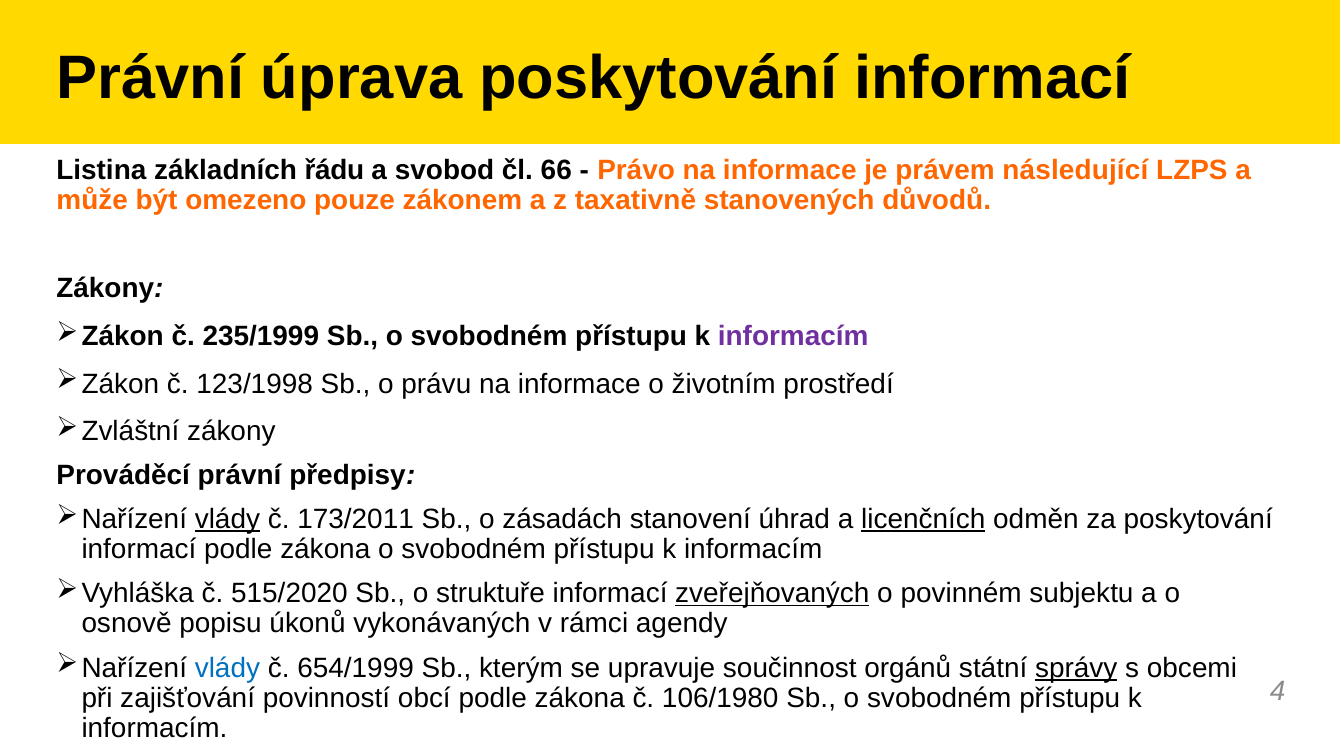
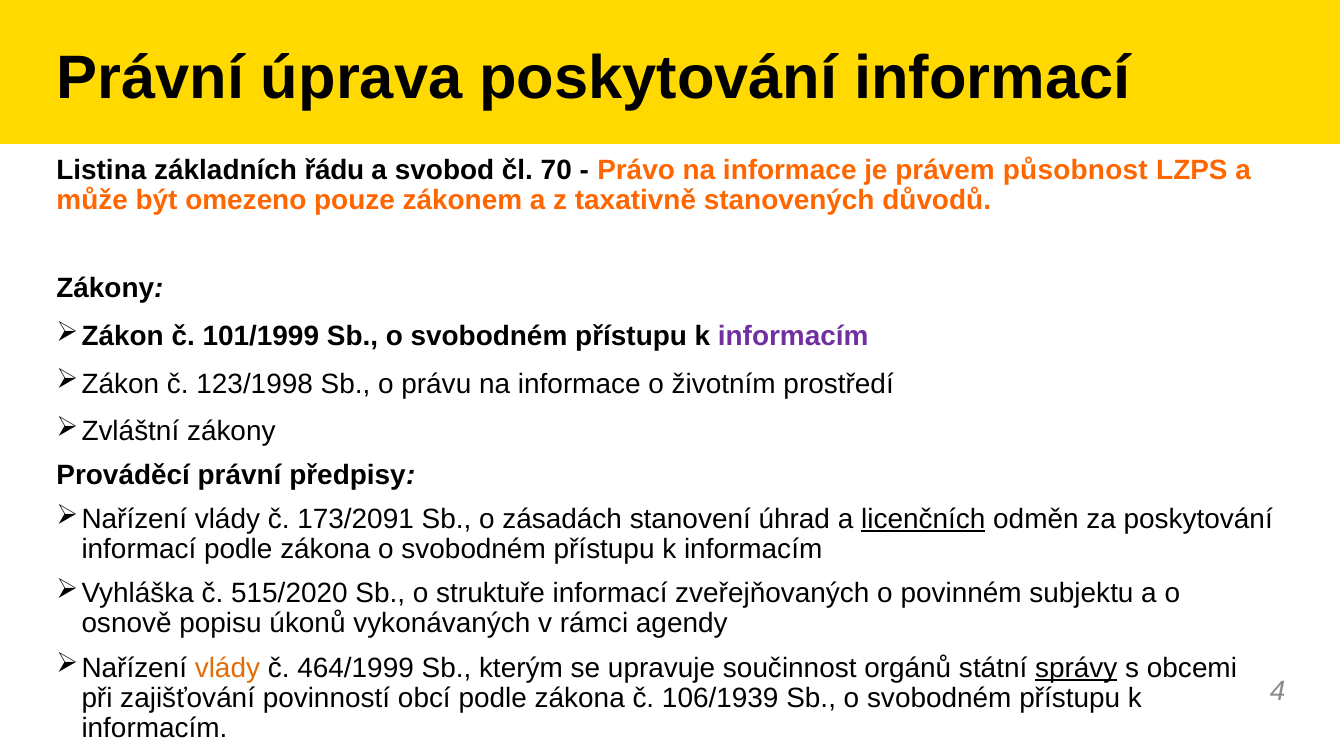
66: 66 -> 70
následující: následující -> působnost
235/1999: 235/1999 -> 101/1999
vlády at (227, 520) underline: present -> none
173/2011: 173/2011 -> 173/2091
zveřejňovaných underline: present -> none
vlády at (227, 668) colour: blue -> orange
654/1999: 654/1999 -> 464/1999
106/1980: 106/1980 -> 106/1939
